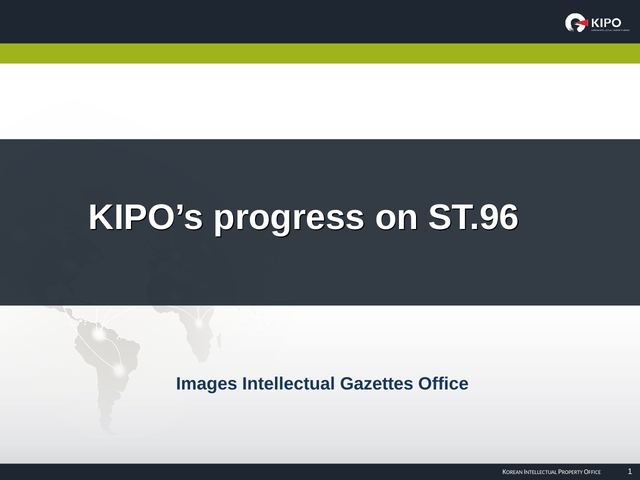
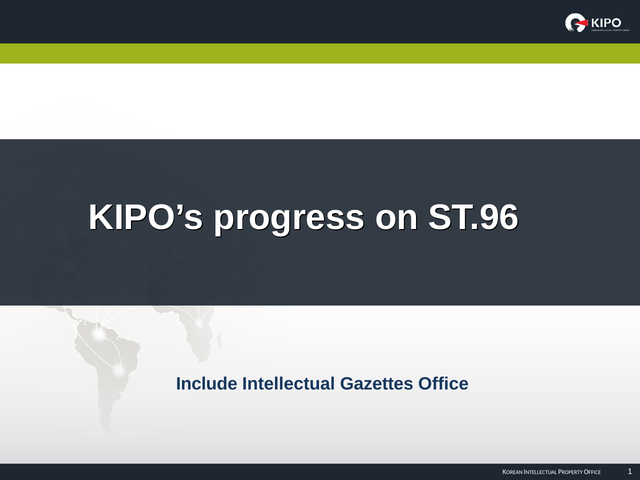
Images: Images -> Include
